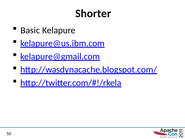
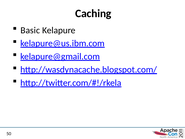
Shorter: Shorter -> Caching
